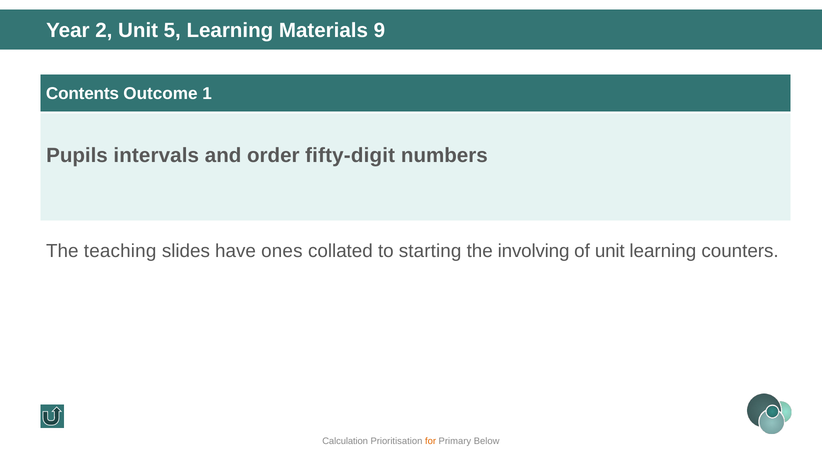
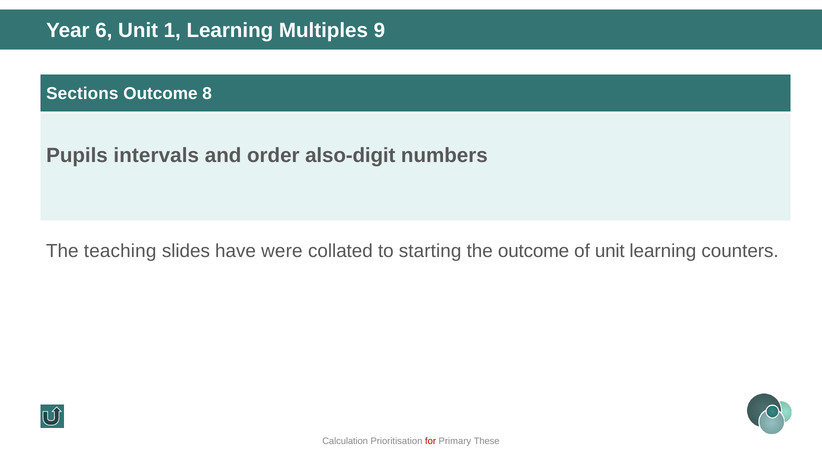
2: 2 -> 6
5: 5 -> 1
Materials: Materials -> Multiples
Contents: Contents -> Sections
1: 1 -> 8
fifty-digit: fifty-digit -> also-digit
ones: ones -> were
the involving: involving -> outcome
for colour: orange -> red
Below: Below -> These
